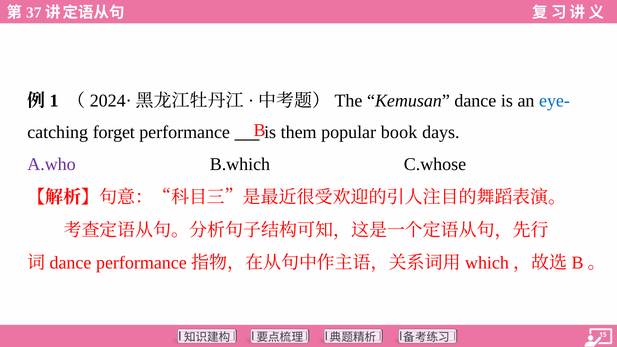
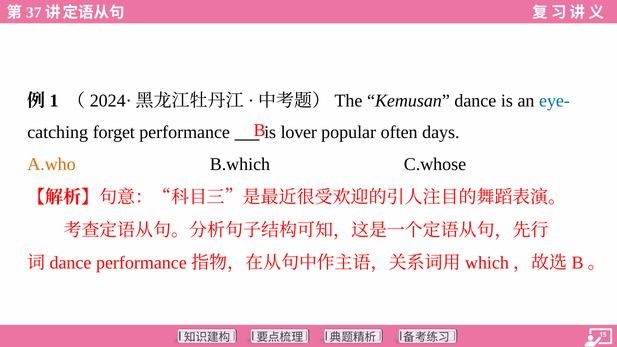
them: them -> lover
book: book -> often
A.who colour: purple -> orange
